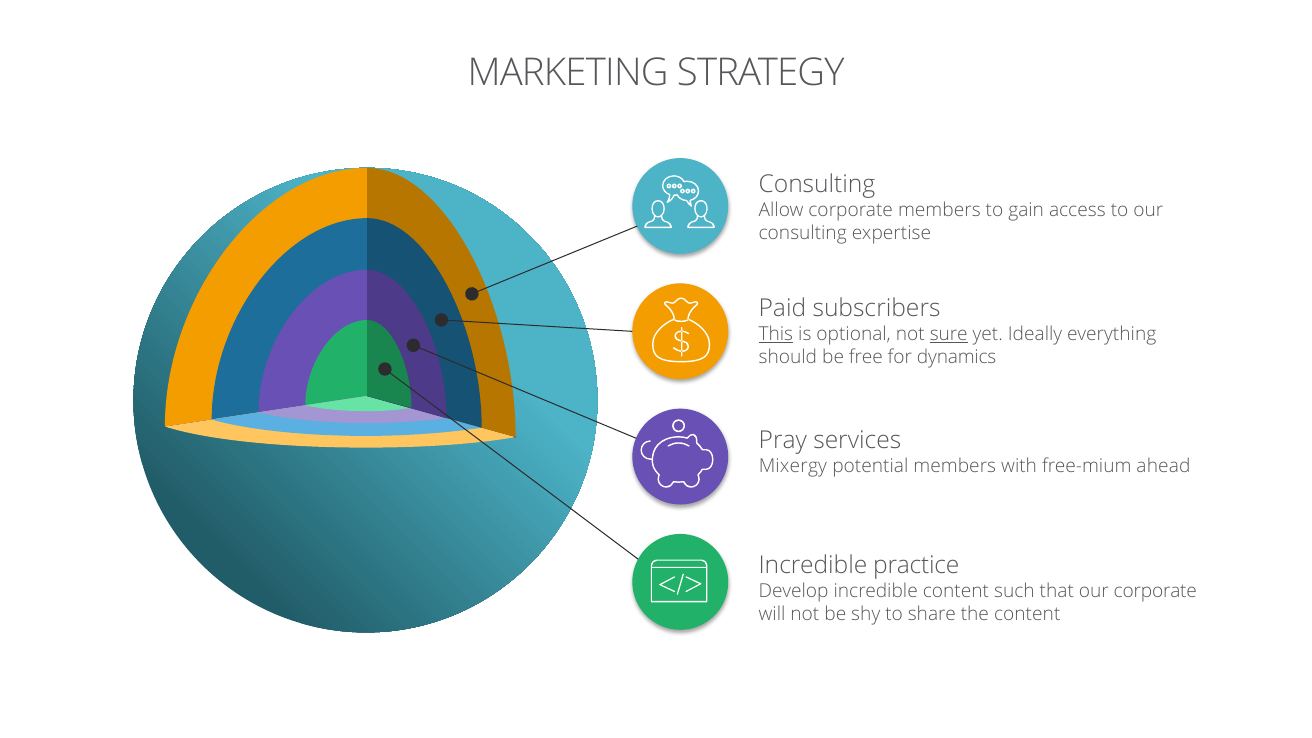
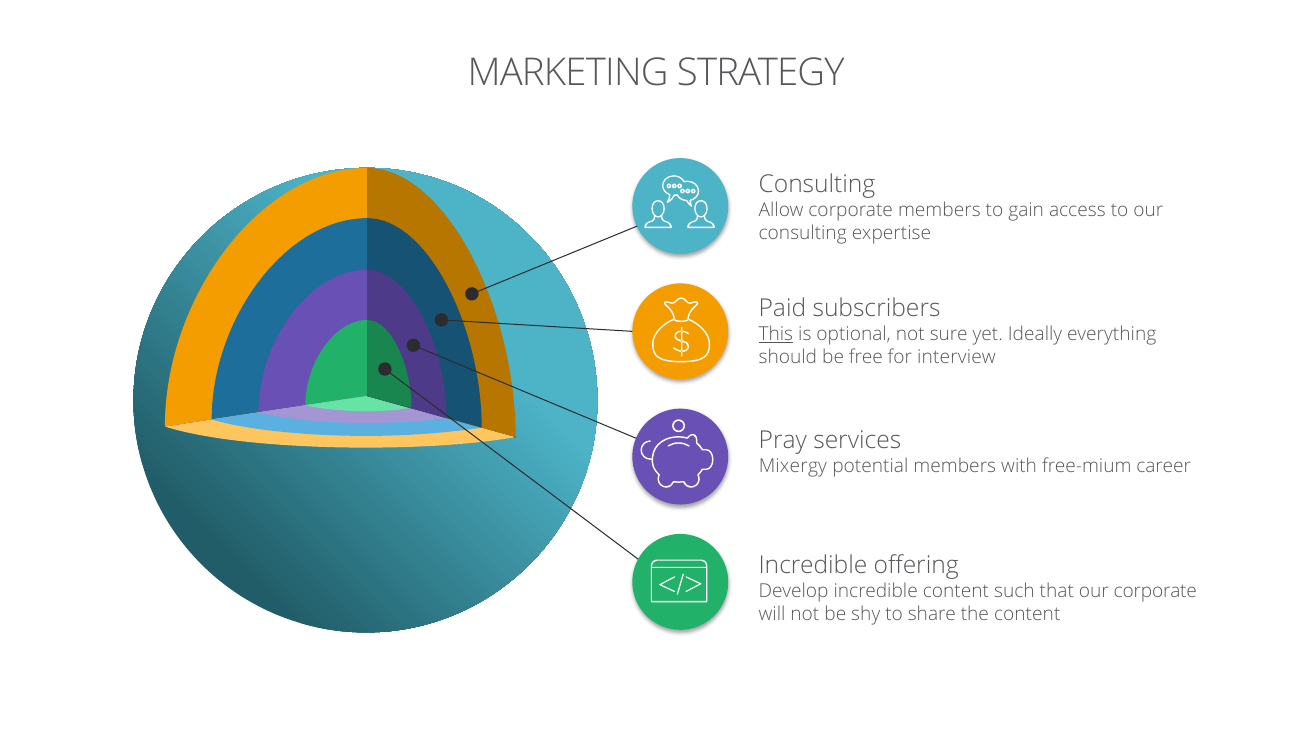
sure underline: present -> none
dynamics: dynamics -> interview
ahead: ahead -> career
practice: practice -> offering
